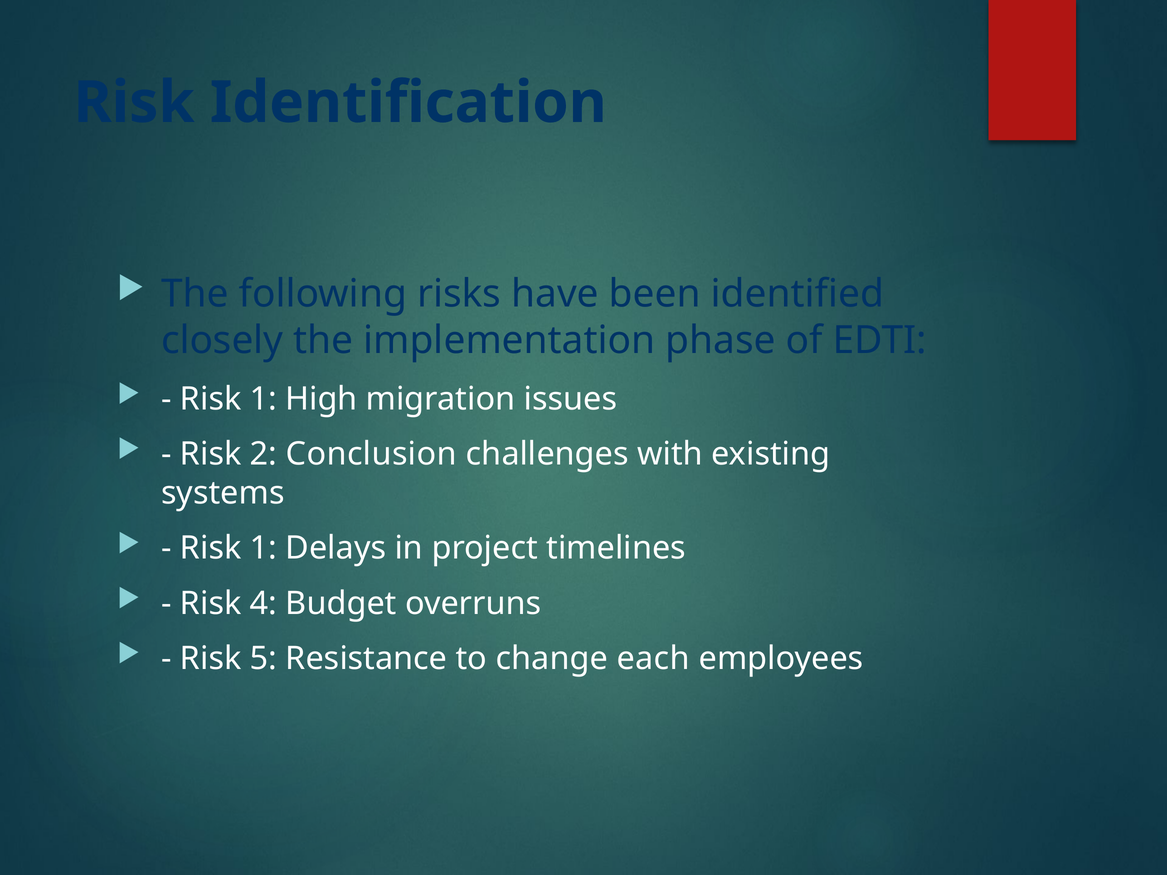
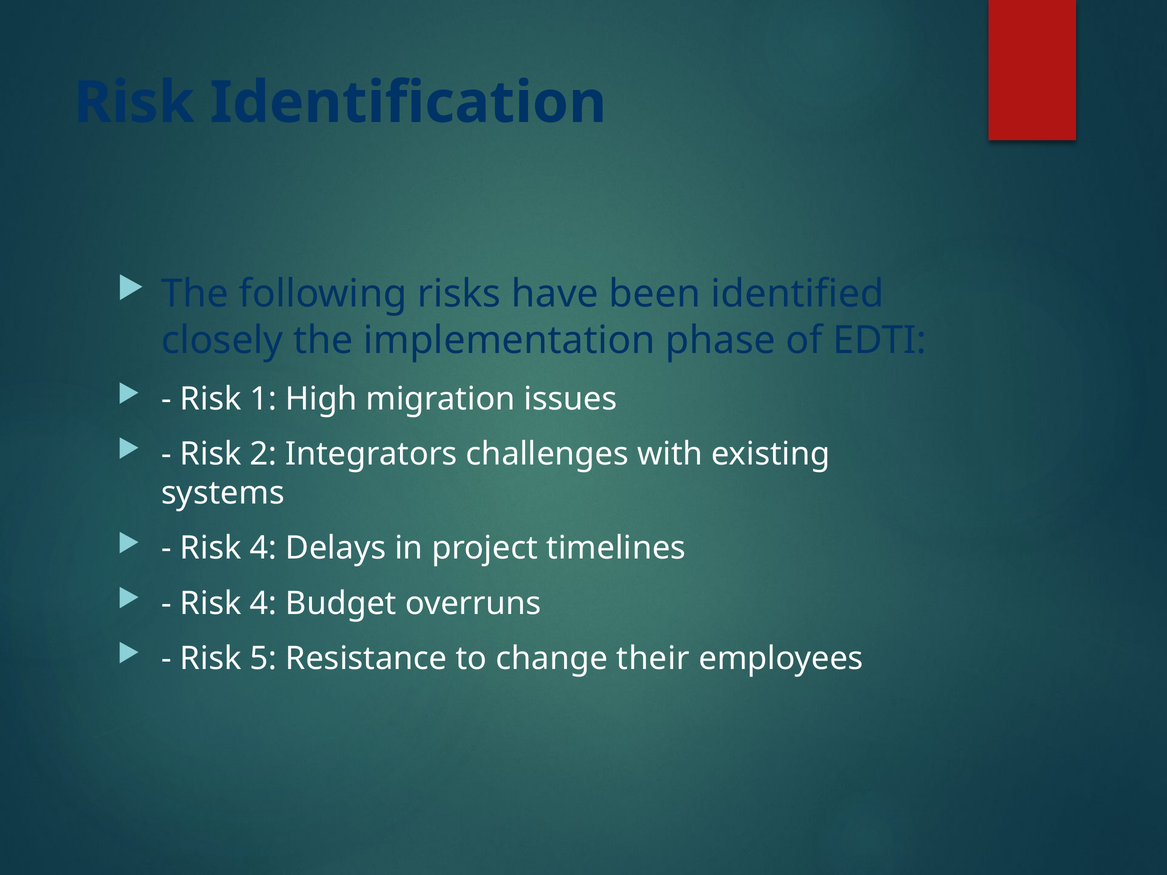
Conclusion: Conclusion -> Integrators
1 at (263, 548): 1 -> 4
each: each -> their
